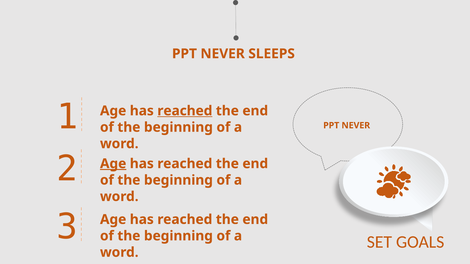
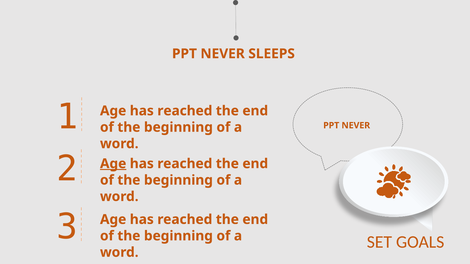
reached at (185, 111) underline: present -> none
